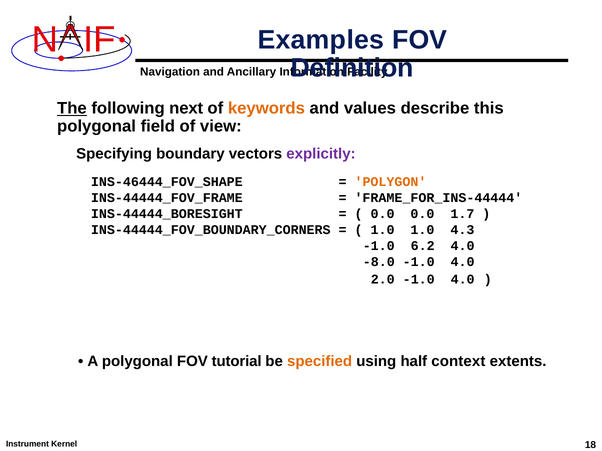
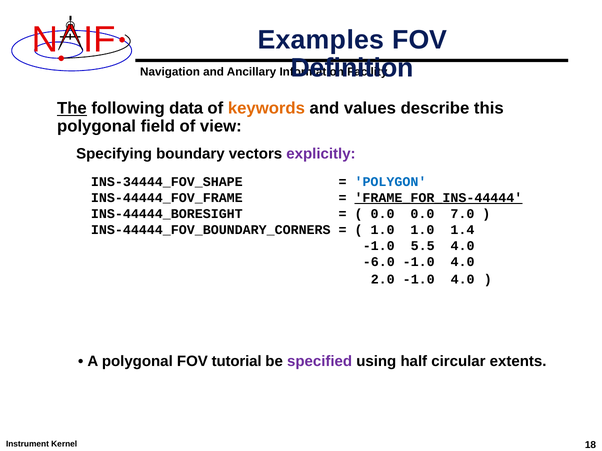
next: next -> data
INS-46444_FOV_SHAPE: INS-46444_FOV_SHAPE -> INS-34444_FOV_SHAPE
POLYGON colour: orange -> blue
FRAME_FOR_INS-44444 underline: none -> present
1.7: 1.7 -> 7.0
4.3: 4.3 -> 1.4
6.2: 6.2 -> 5.5
-8.0: -8.0 -> -6.0
specified colour: orange -> purple
context: context -> circular
